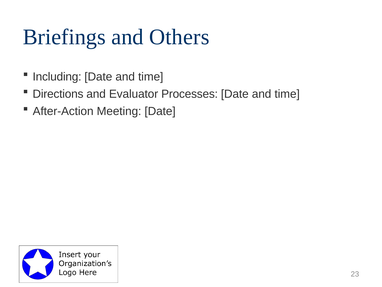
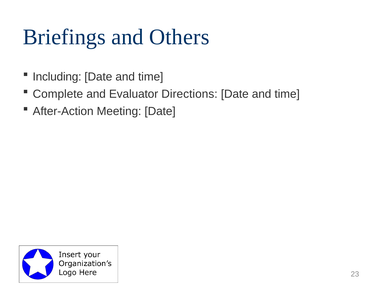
Directions: Directions -> Complete
Processes: Processes -> Directions
